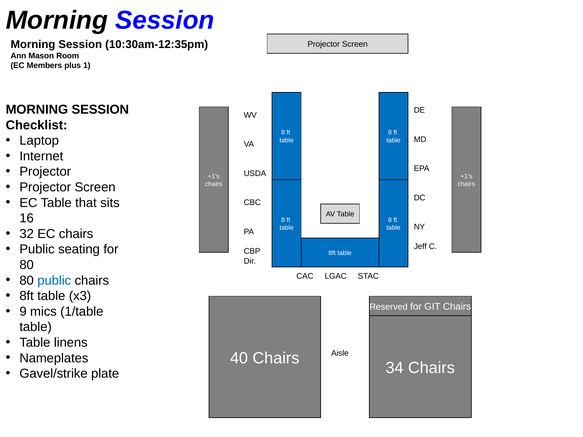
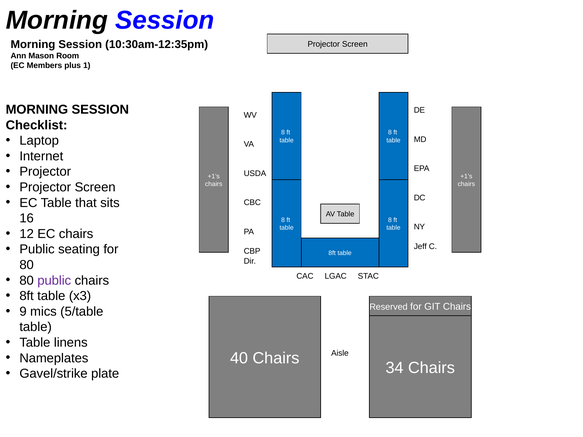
32: 32 -> 12
public at (54, 281) colour: blue -> purple
1/table: 1/table -> 5/table
